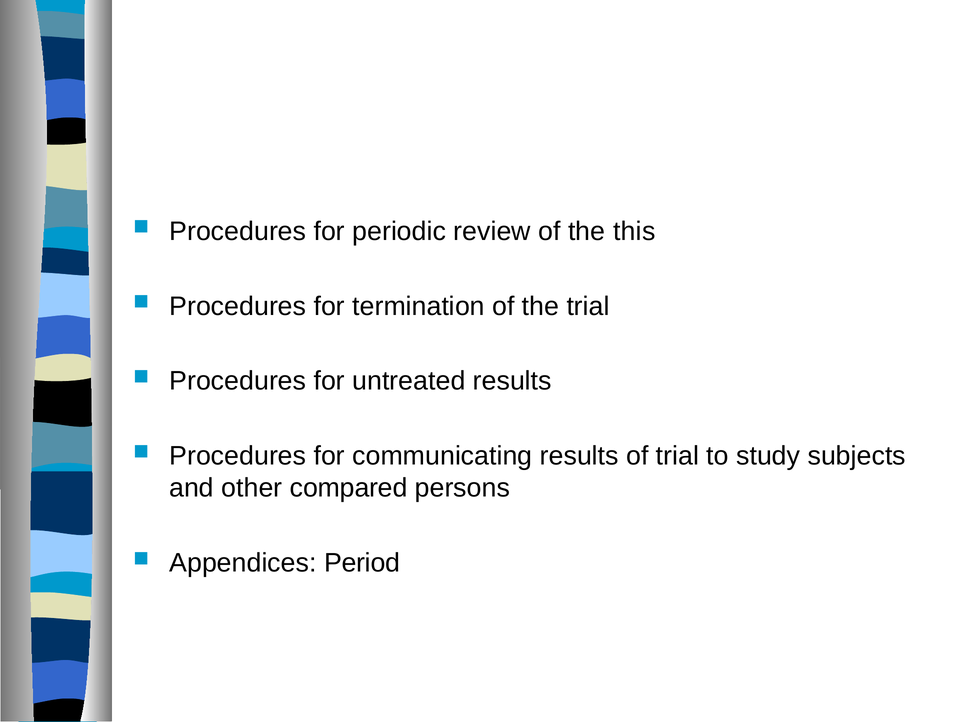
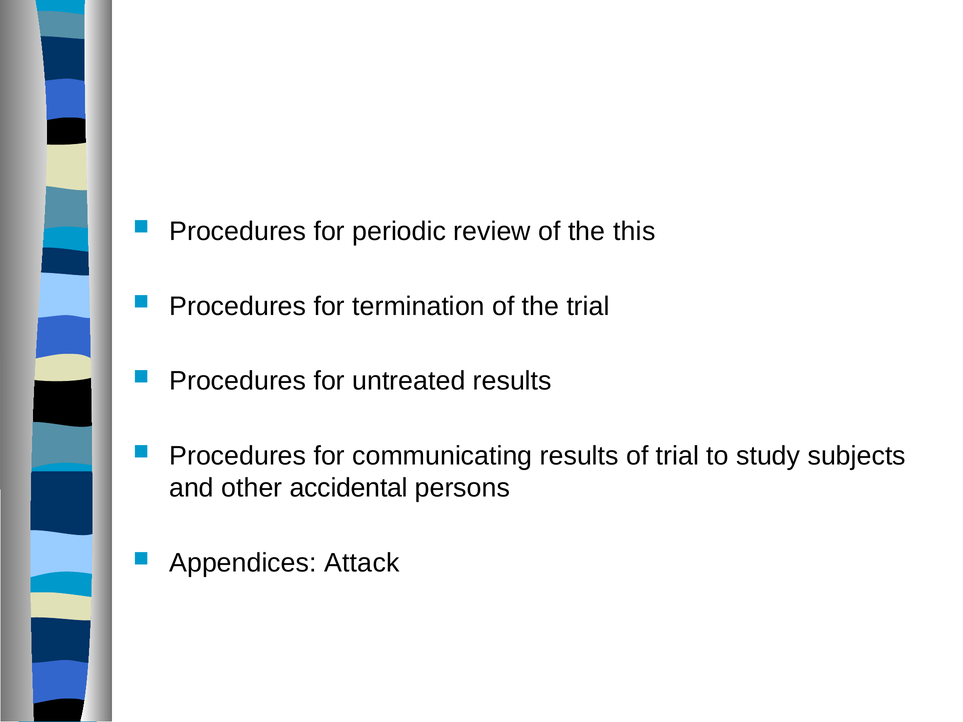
compared: compared -> accidental
Period: Period -> Attack
